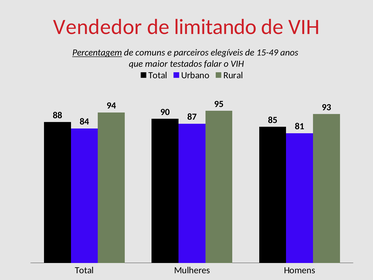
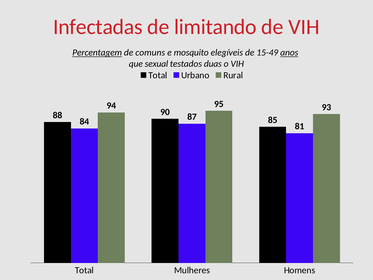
Vendedor: Vendedor -> Infectadas
parceiros: parceiros -> mosquito
anos underline: none -> present
maior: maior -> sexual
falar: falar -> duas
